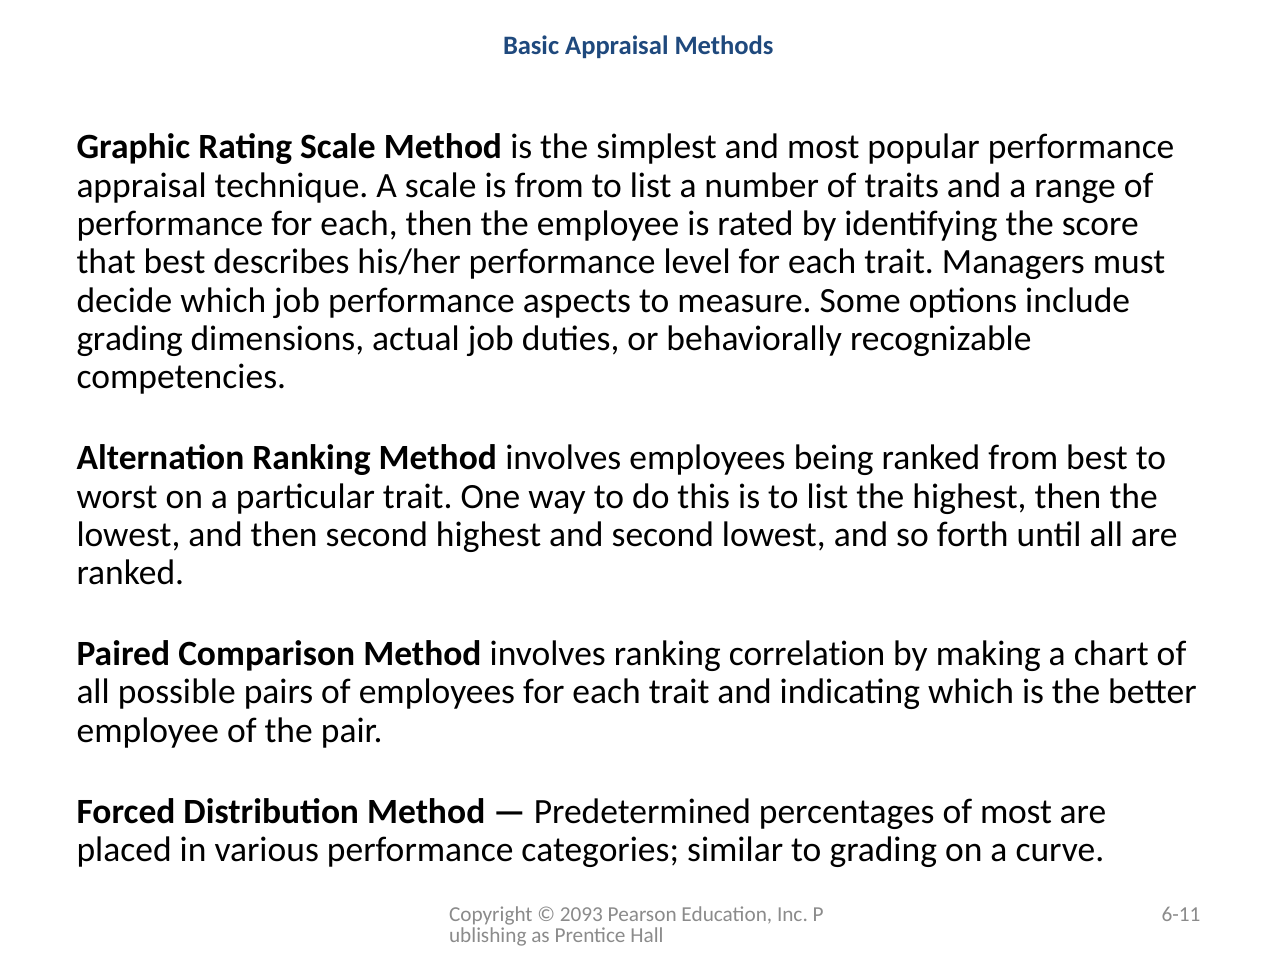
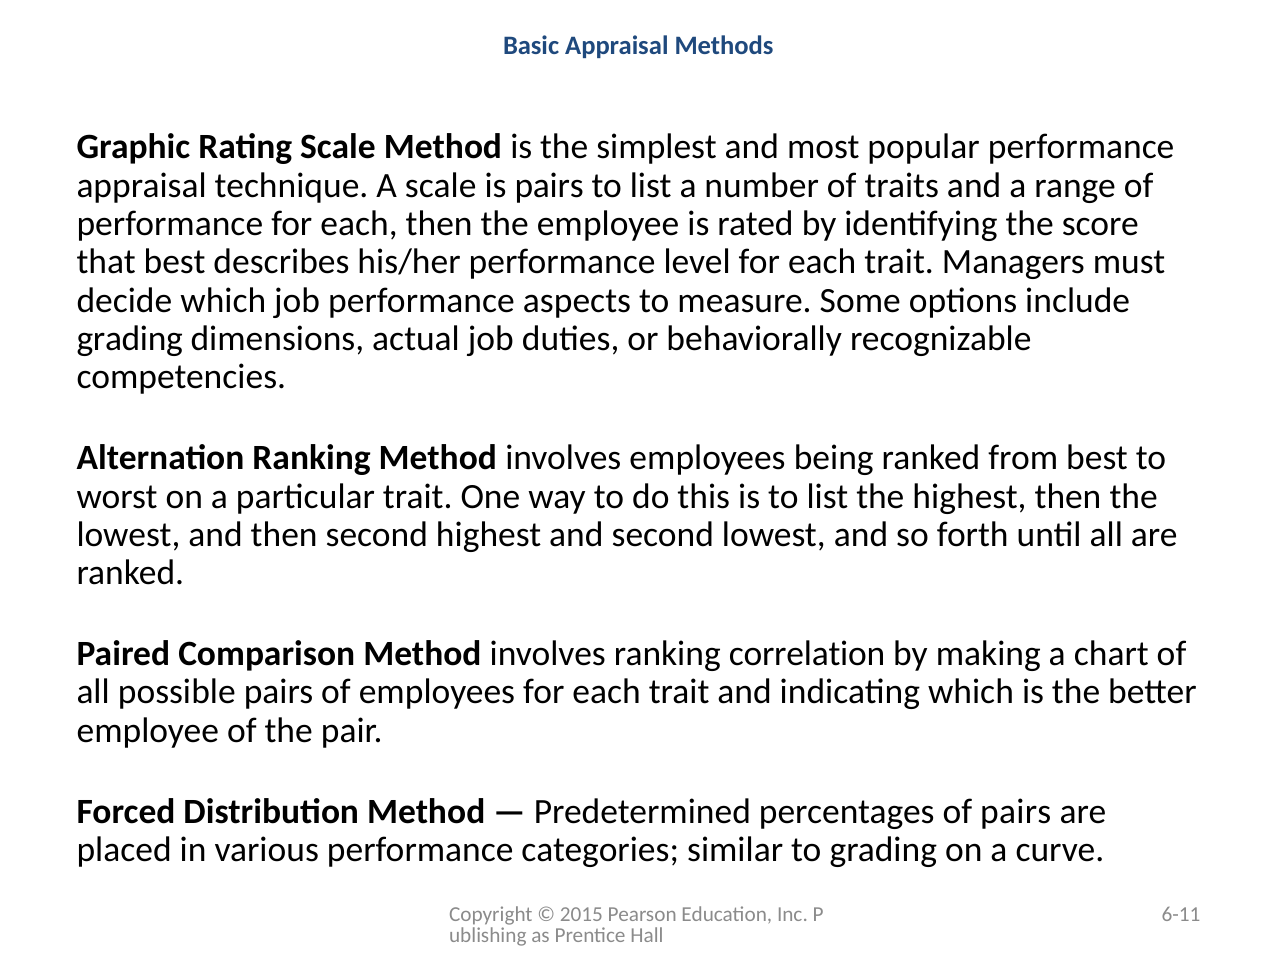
is from: from -> pairs
of most: most -> pairs
2093: 2093 -> 2015
